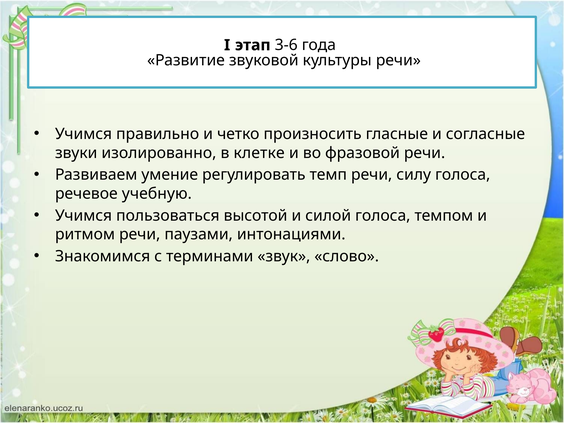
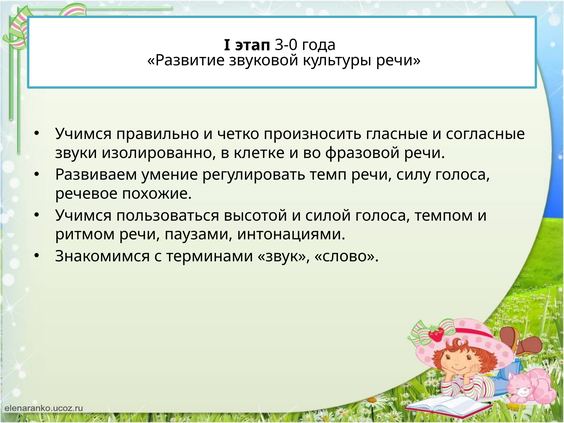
3-6: 3-6 -> 3-0
учебную: учебную -> похожие
